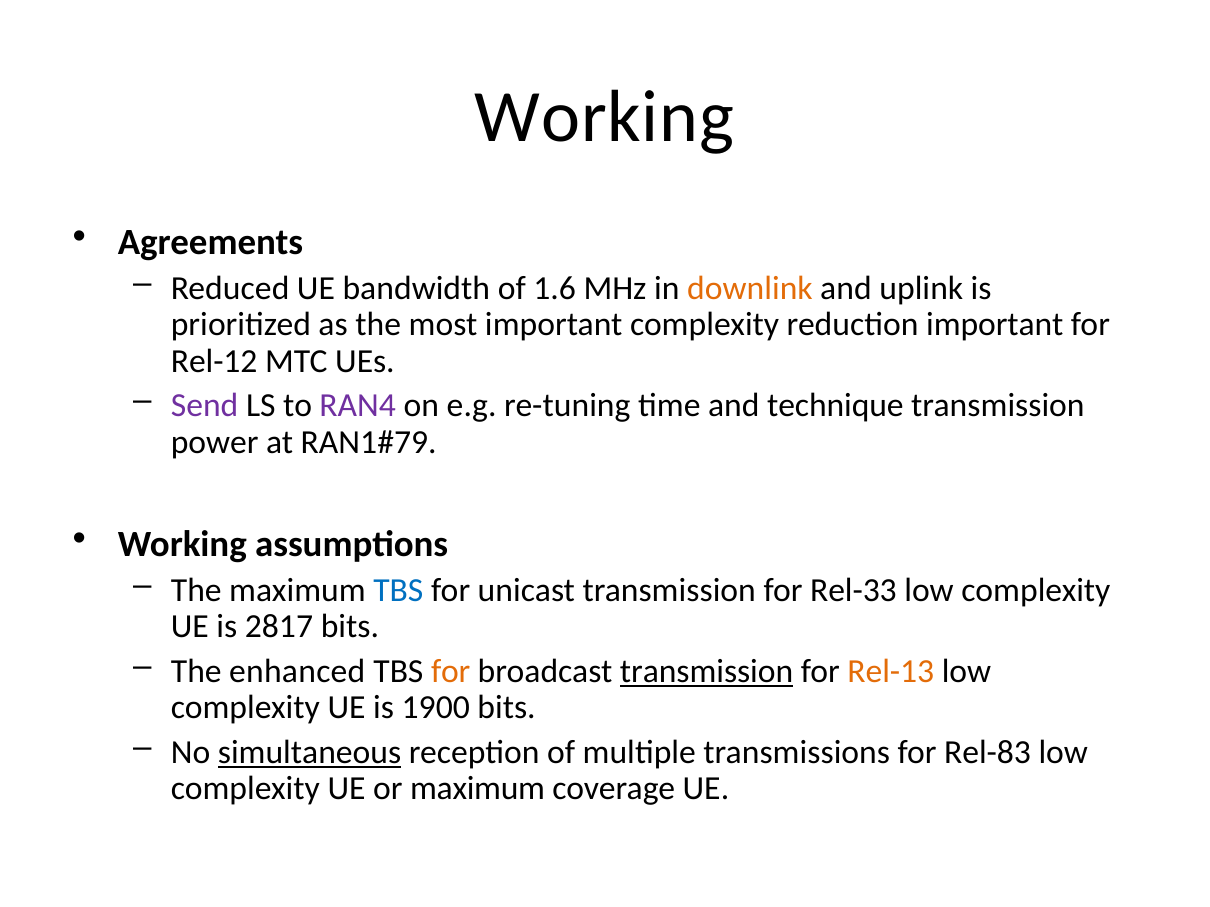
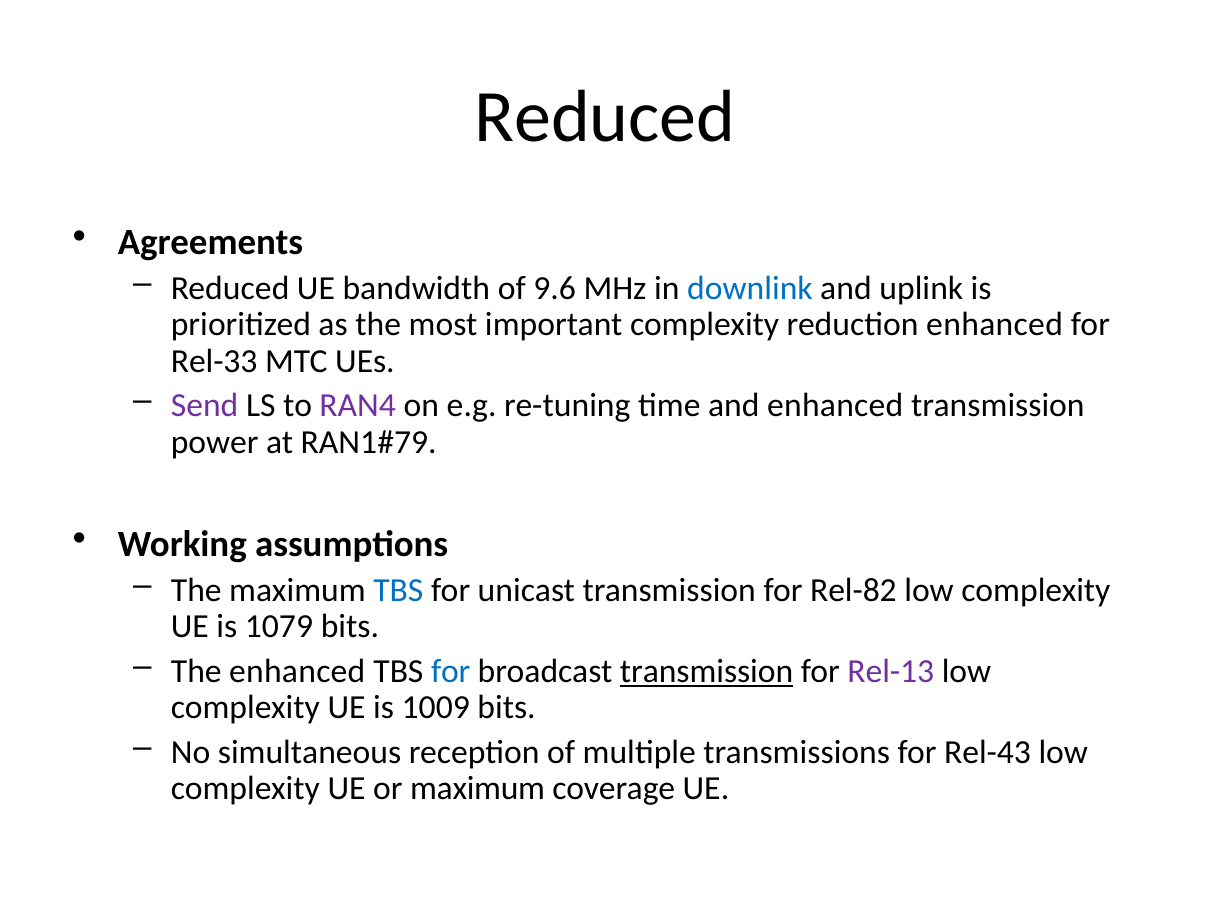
Working at (604, 117): Working -> Reduced
1.6: 1.6 -> 9.6
downlink colour: orange -> blue
reduction important: important -> enhanced
Rel-12: Rel-12 -> Rel-33
and technique: technique -> enhanced
Rel-33: Rel-33 -> Rel-82
2817: 2817 -> 1079
for at (451, 672) colour: orange -> blue
Rel-13 colour: orange -> purple
1900: 1900 -> 1009
simultaneous underline: present -> none
Rel-83: Rel-83 -> Rel-43
